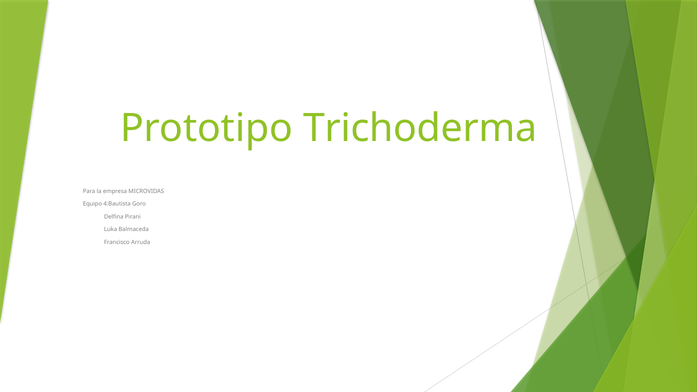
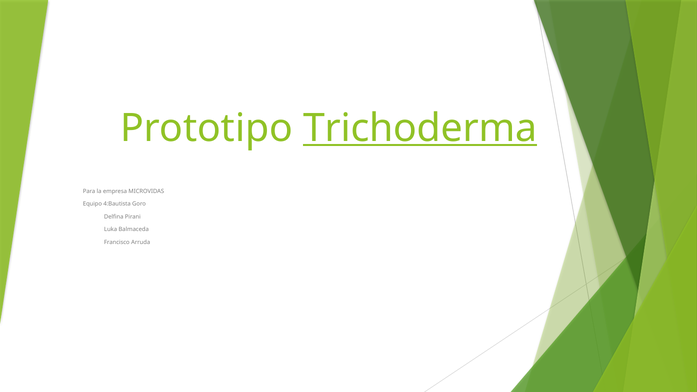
Trichoderma underline: none -> present
